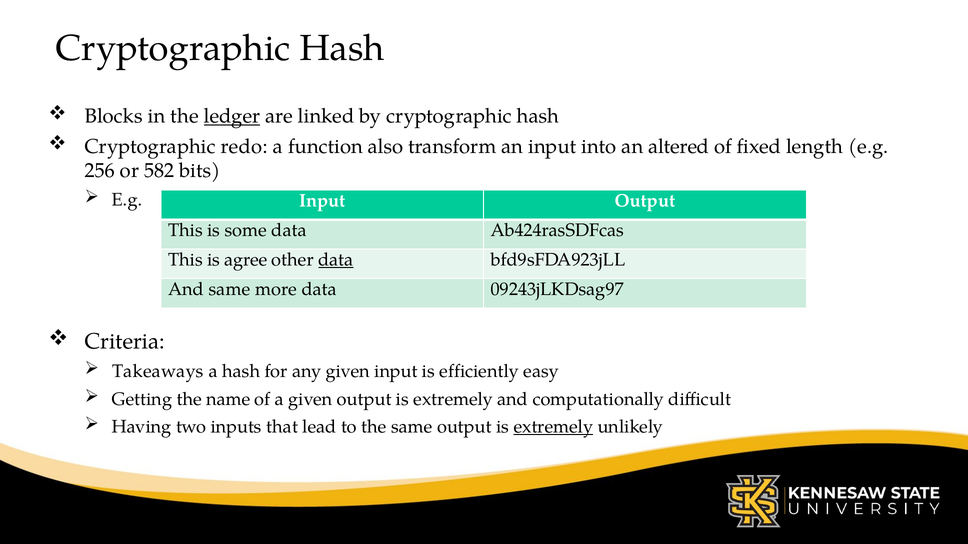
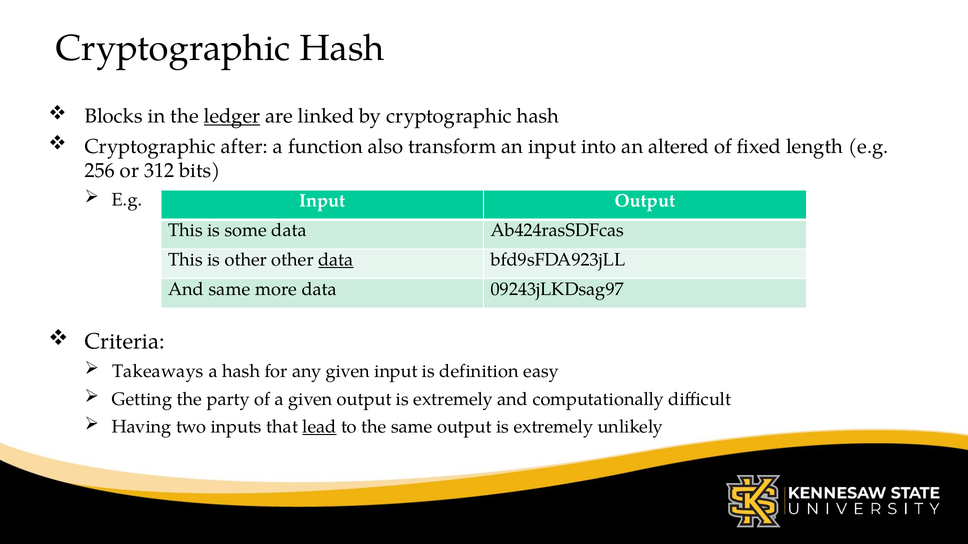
redo: redo -> after
582: 582 -> 312
is agree: agree -> other
efficiently: efficiently -> definition
name: name -> party
lead underline: none -> present
extremely at (553, 427) underline: present -> none
